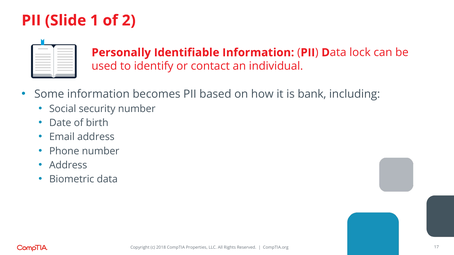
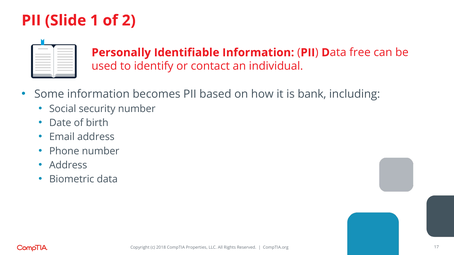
lock: lock -> free
